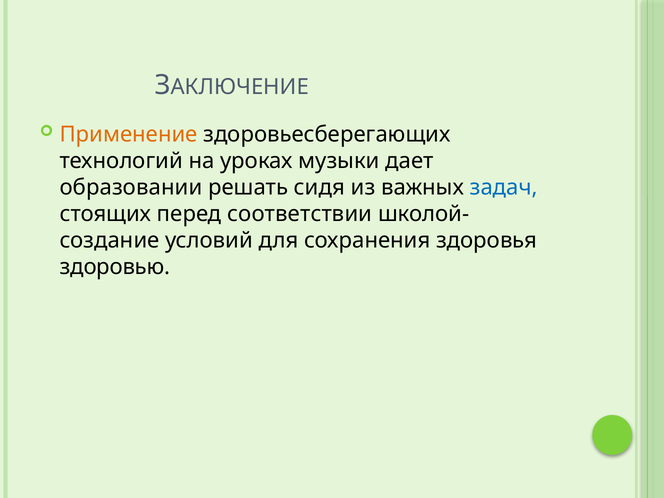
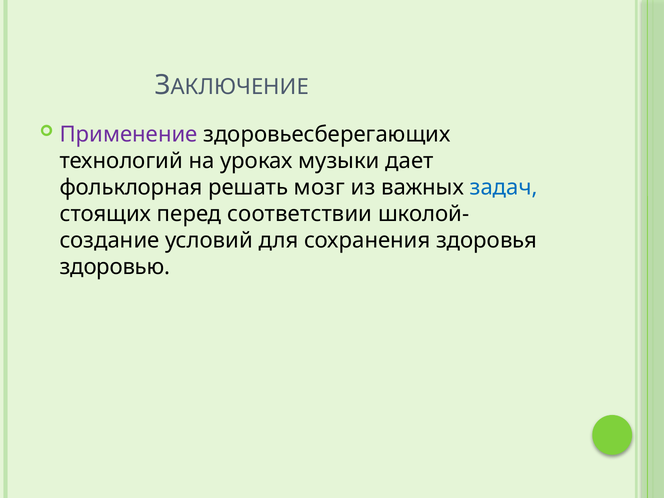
Применение colour: orange -> purple
образовании: образовании -> фольклорная
сидя: сидя -> мозг
